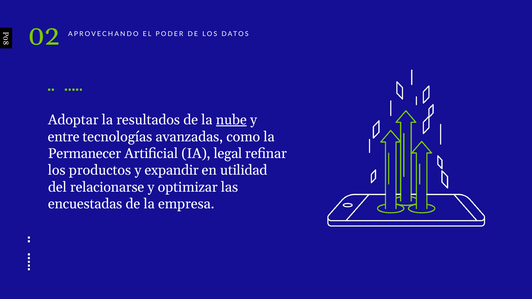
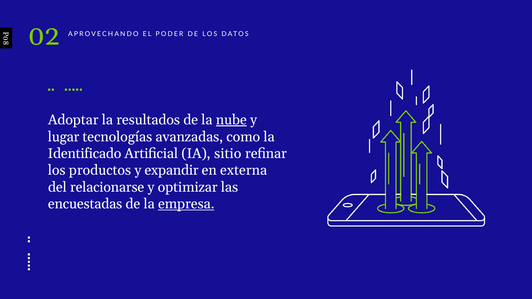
entre: entre -> lugar
Permanecer: Permanecer -> Identificado
legal: legal -> sitio
utilidad: utilidad -> externa
empresa underline: none -> present
